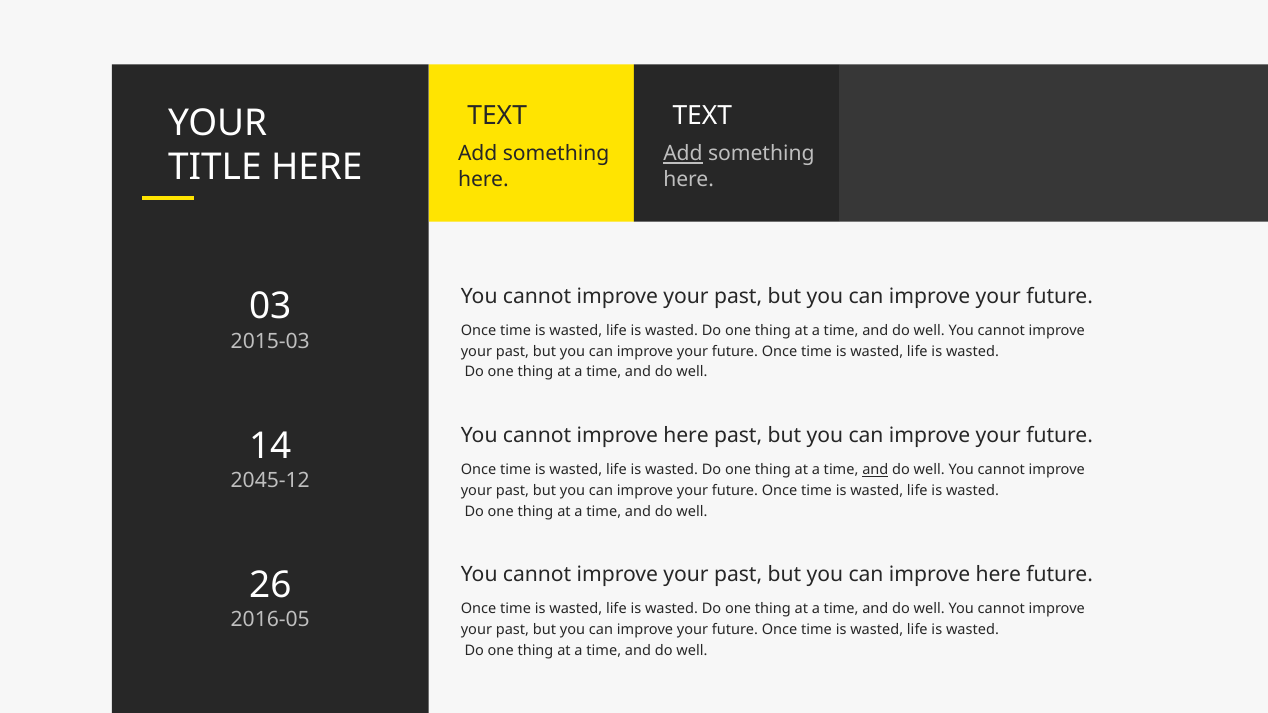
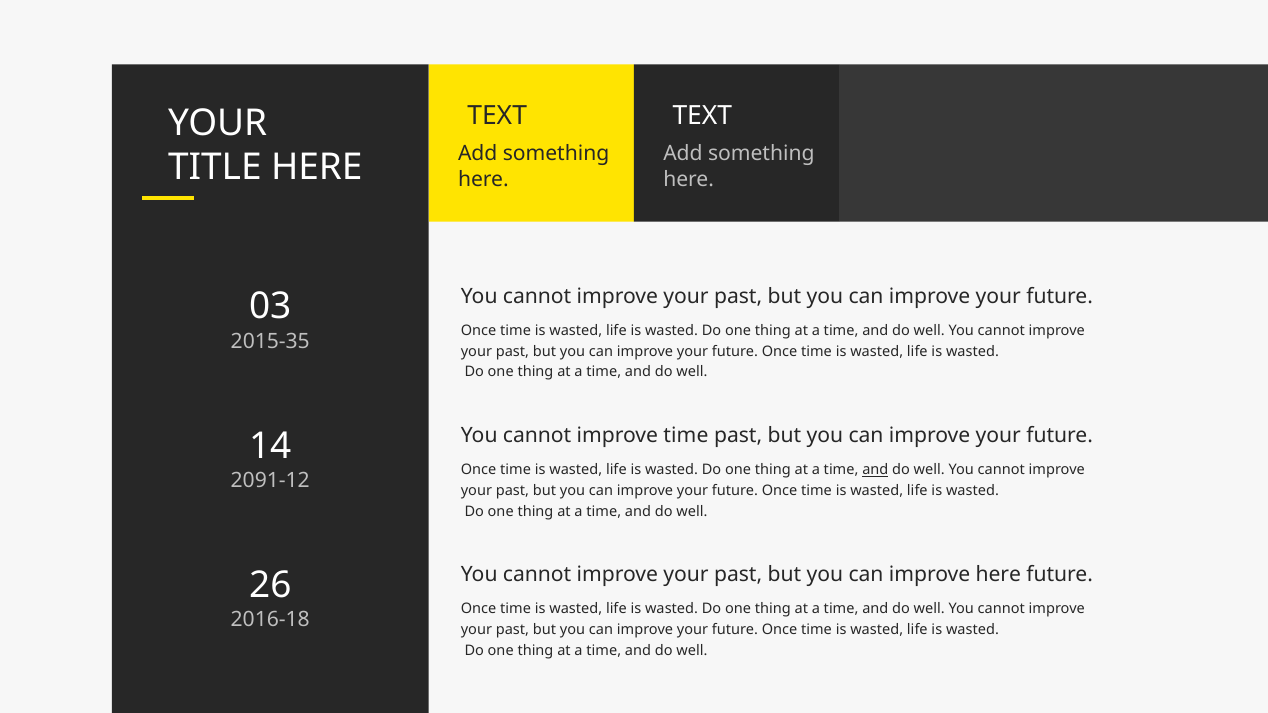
Add at (683, 154) underline: present -> none
2015-03: 2015-03 -> 2015-35
cannot improve here: here -> time
2045-12: 2045-12 -> 2091-12
2016-05: 2016-05 -> 2016-18
